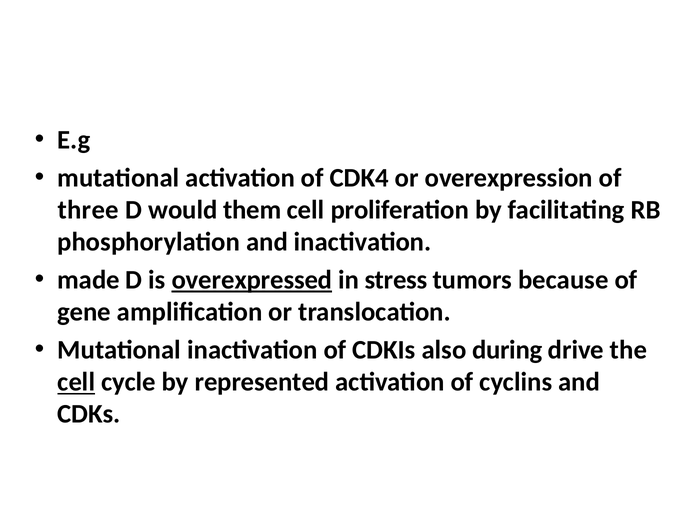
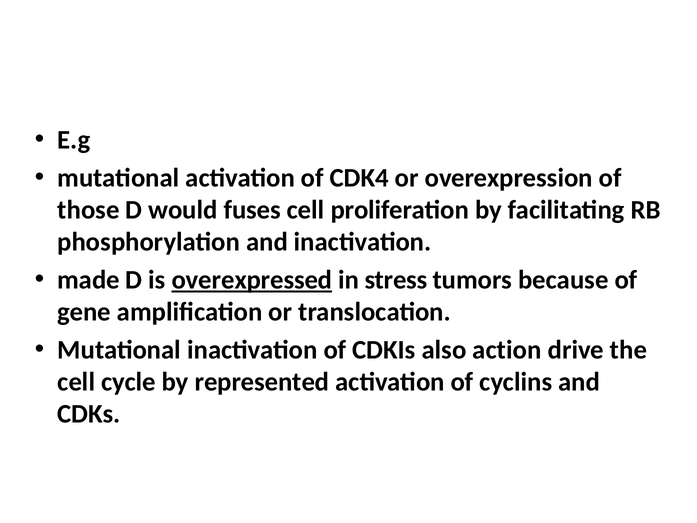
three: three -> those
them: them -> fuses
during: during -> action
cell at (76, 382) underline: present -> none
